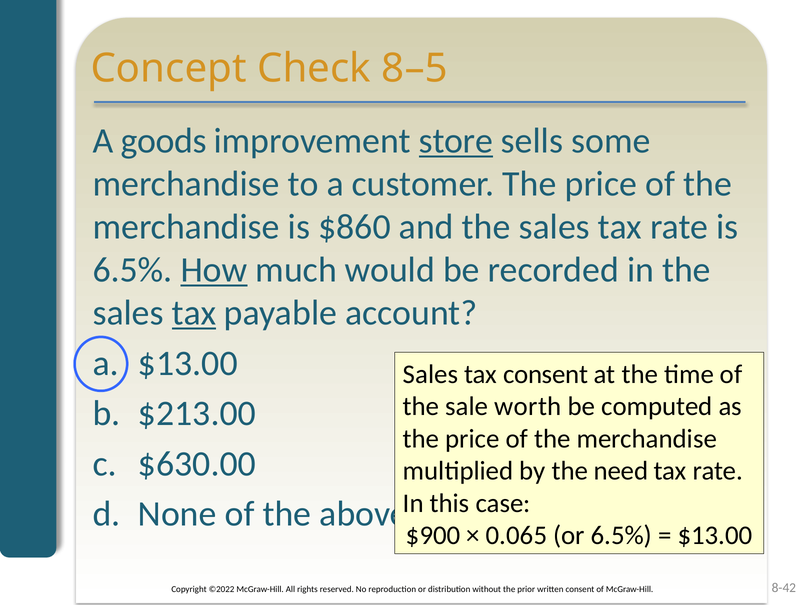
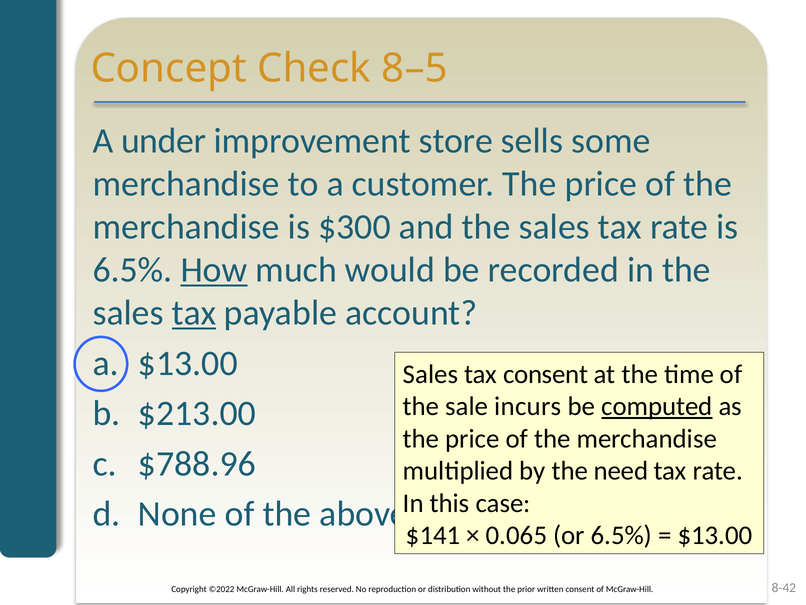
goods: goods -> under
store underline: present -> none
$860: $860 -> $300
worth: worth -> incurs
computed underline: none -> present
$630.00: $630.00 -> $788.96
$900: $900 -> $141
